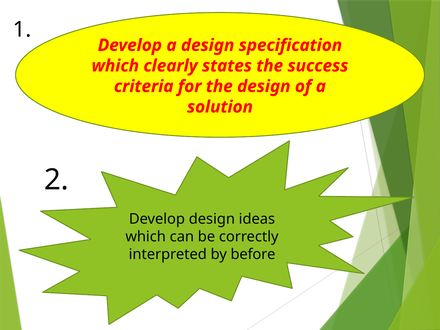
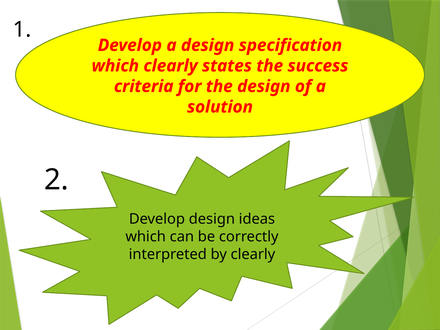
by before: before -> clearly
